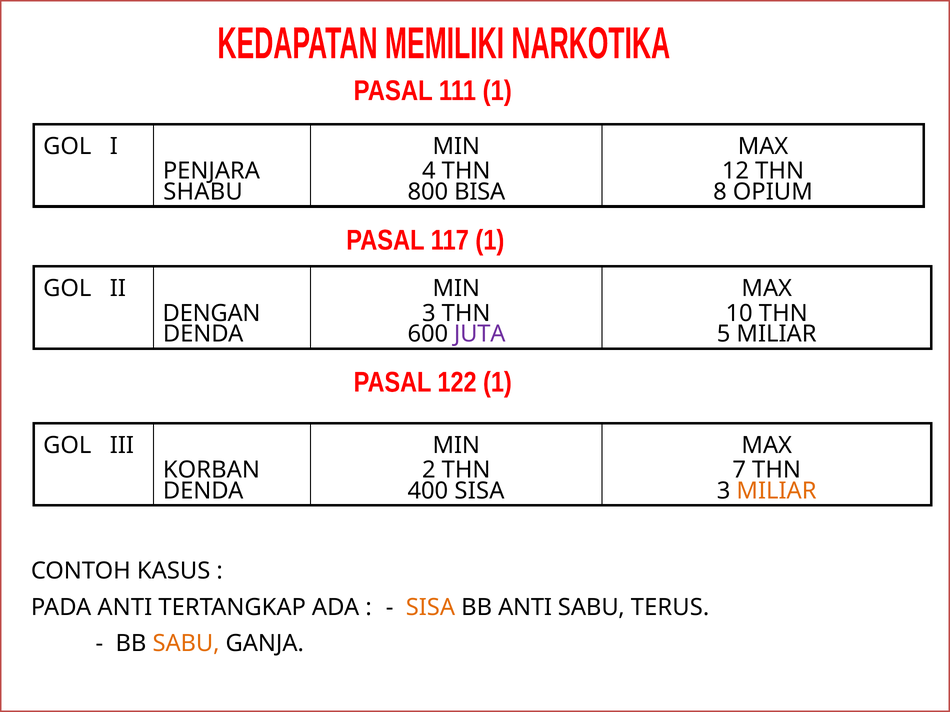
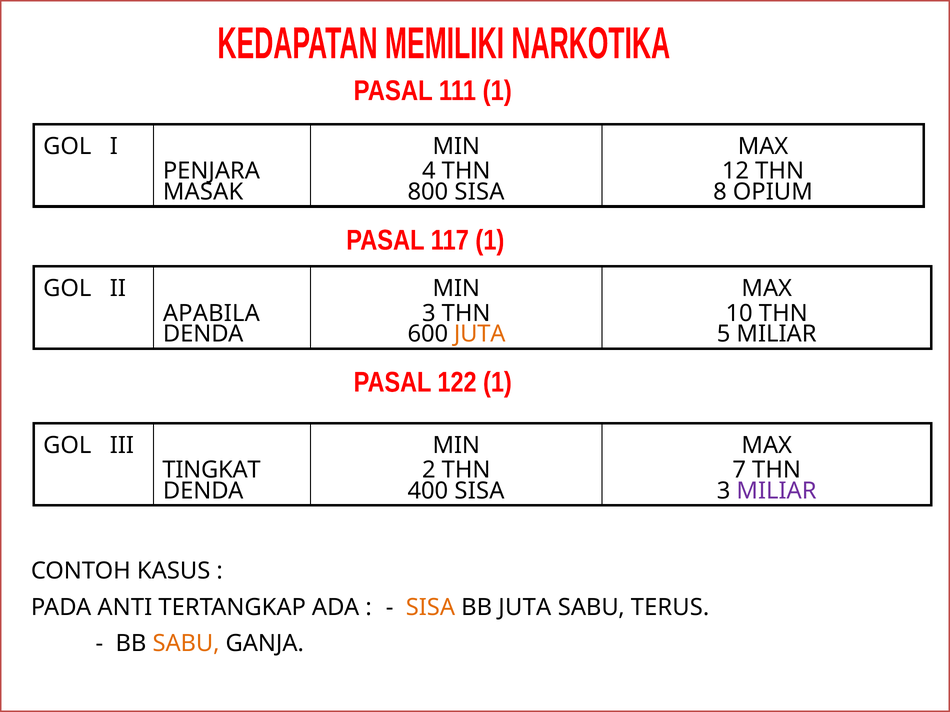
SHABU: SHABU -> MASAK
800 BISA: BISA -> SISA
DENGAN: DENGAN -> APABILA
JUTA at (480, 334) colour: purple -> orange
KORBAN: KORBAN -> TINGKAT
MILIAR at (777, 491) colour: orange -> purple
BB ANTI: ANTI -> JUTA
